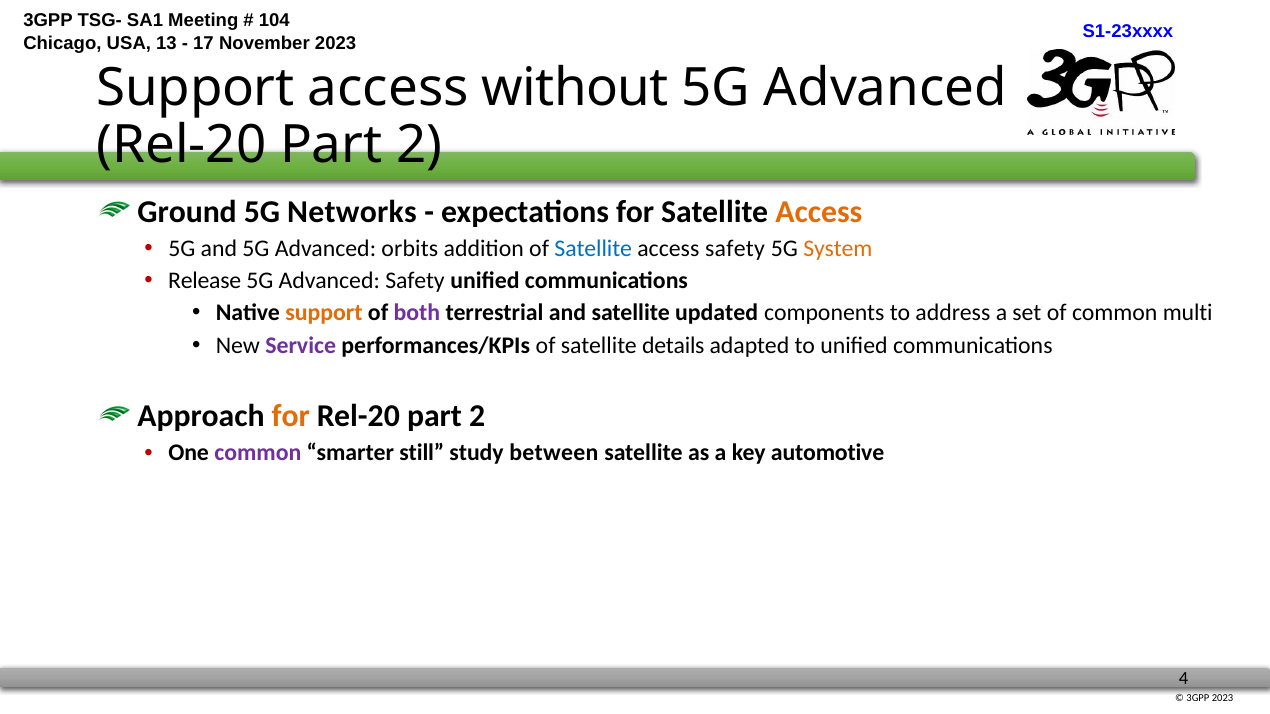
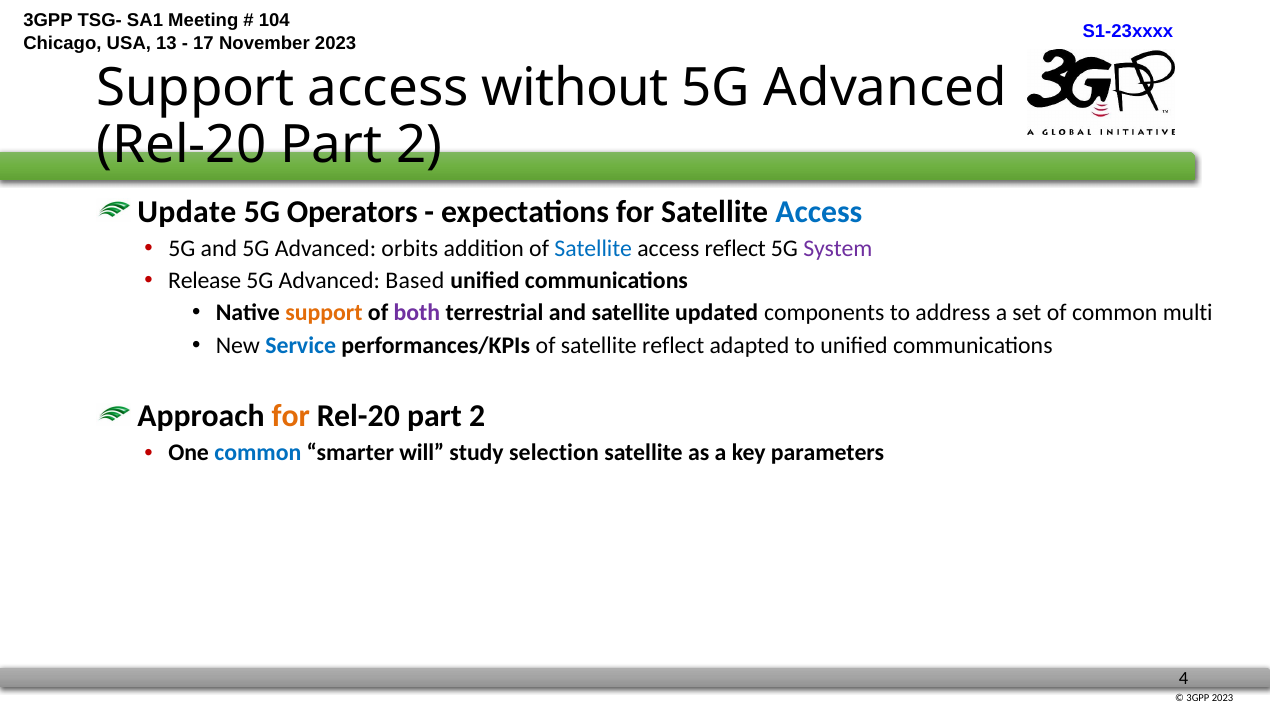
Ground: Ground -> Update
Networks: Networks -> Operators
Access at (819, 212) colour: orange -> blue
access safety: safety -> reflect
System colour: orange -> purple
Advanced Safety: Safety -> Based
Service colour: purple -> blue
satellite details: details -> reflect
common at (258, 453) colour: purple -> blue
still: still -> will
between: between -> selection
automotive: automotive -> parameters
